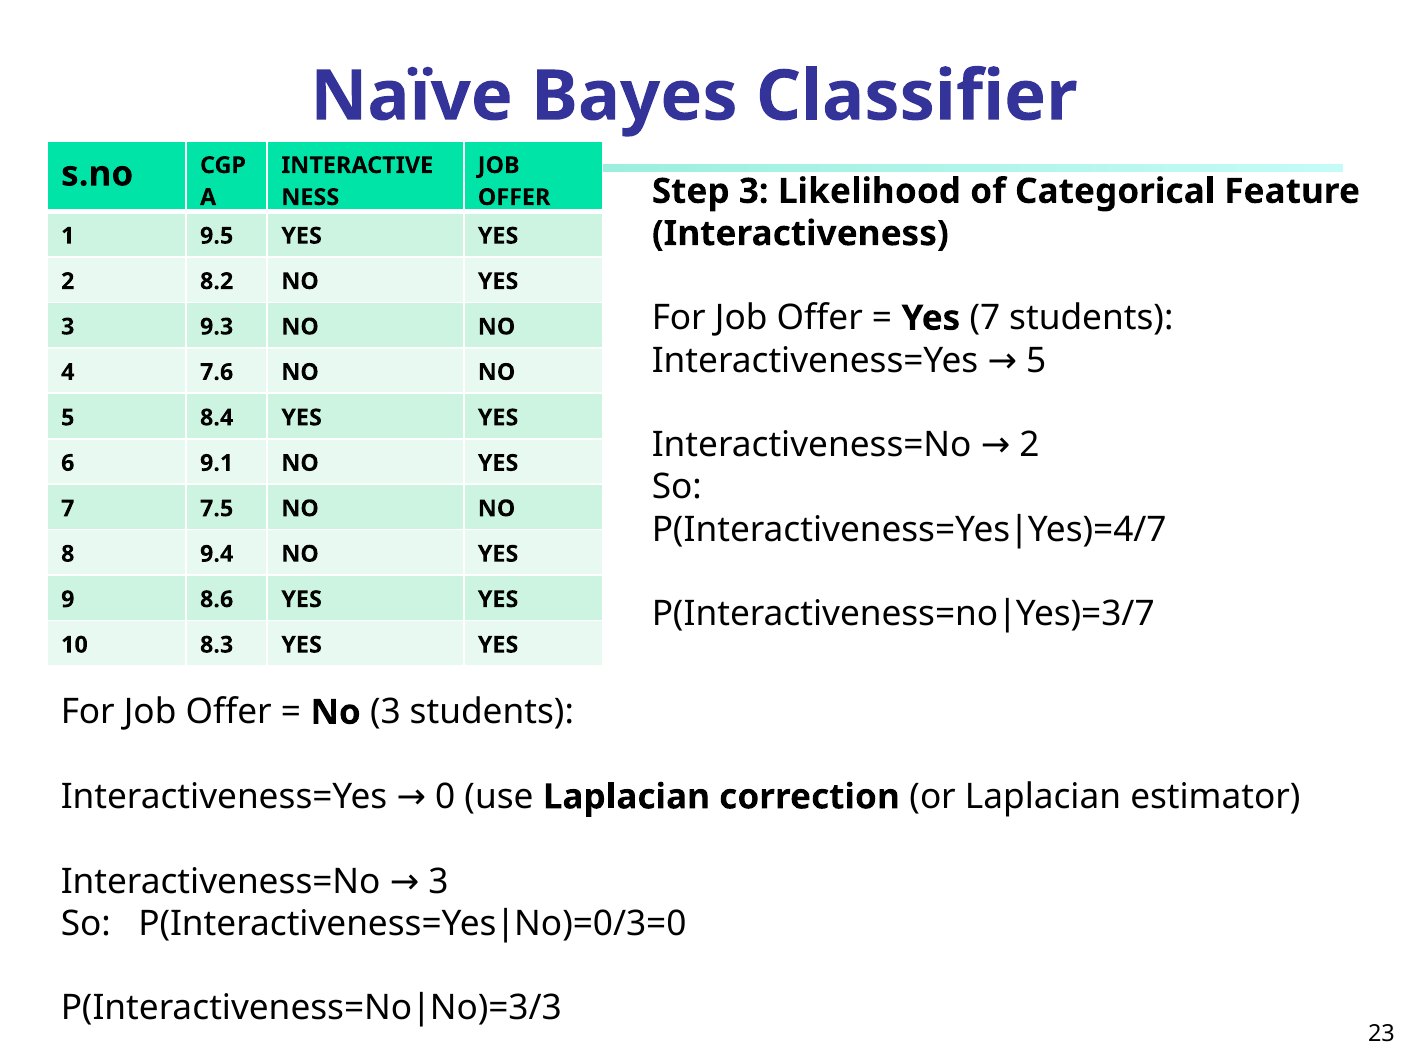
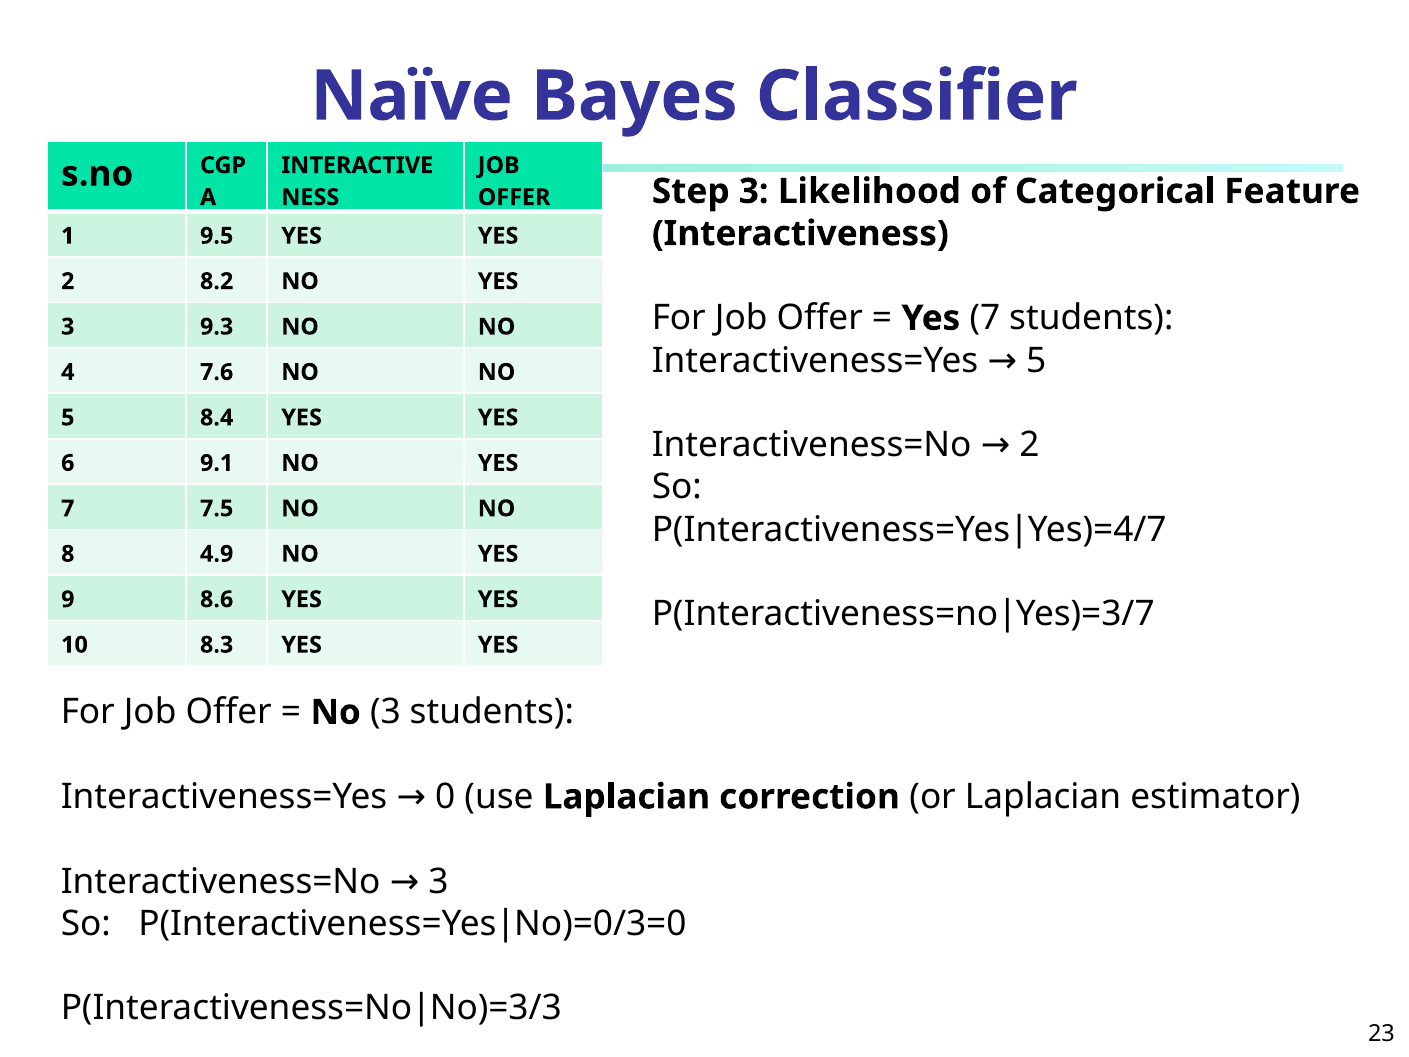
9.4: 9.4 -> 4.9
